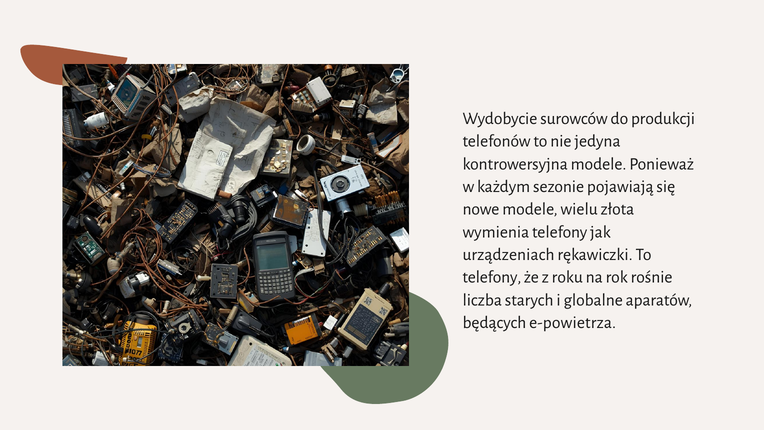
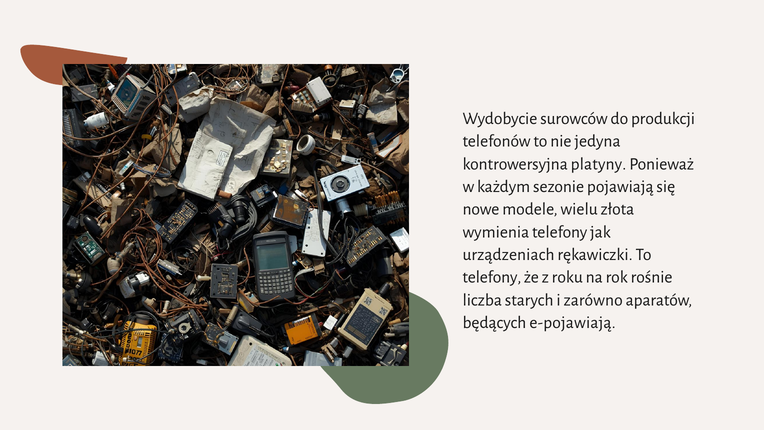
kontrowersyjna modele: modele -> platyny
globalne: globalne -> zarówno
e-powietrza: e-powietrza -> e-pojawiają
